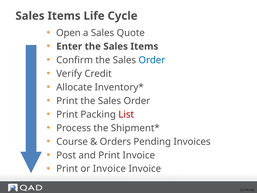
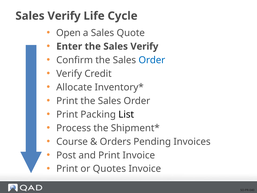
Items at (64, 16): Items -> Verify
the Sales Items: Items -> Verify
List colour: red -> black
or Invoice: Invoice -> Quotes
